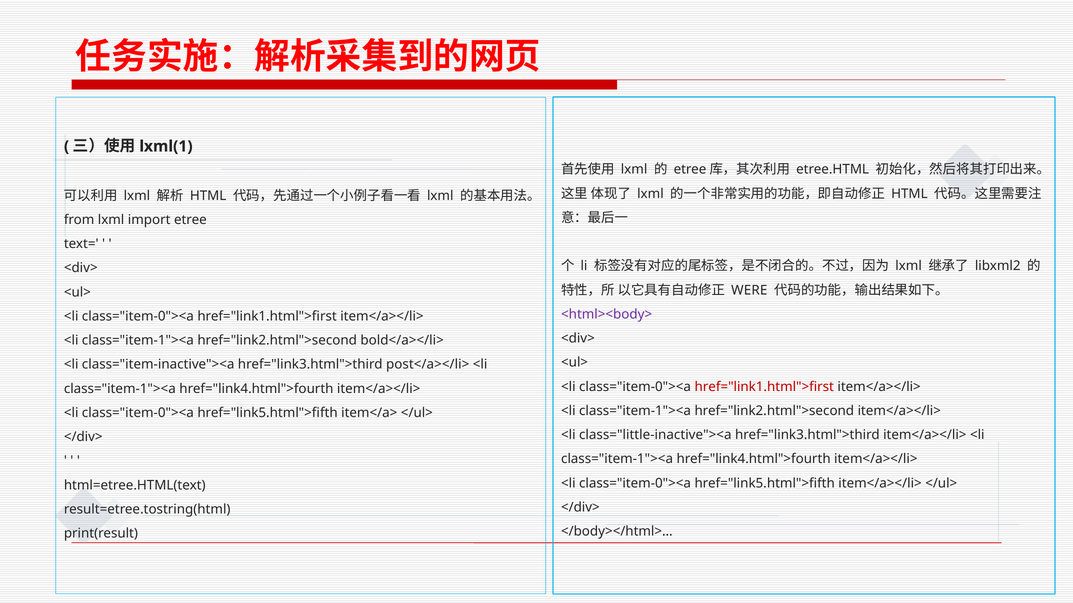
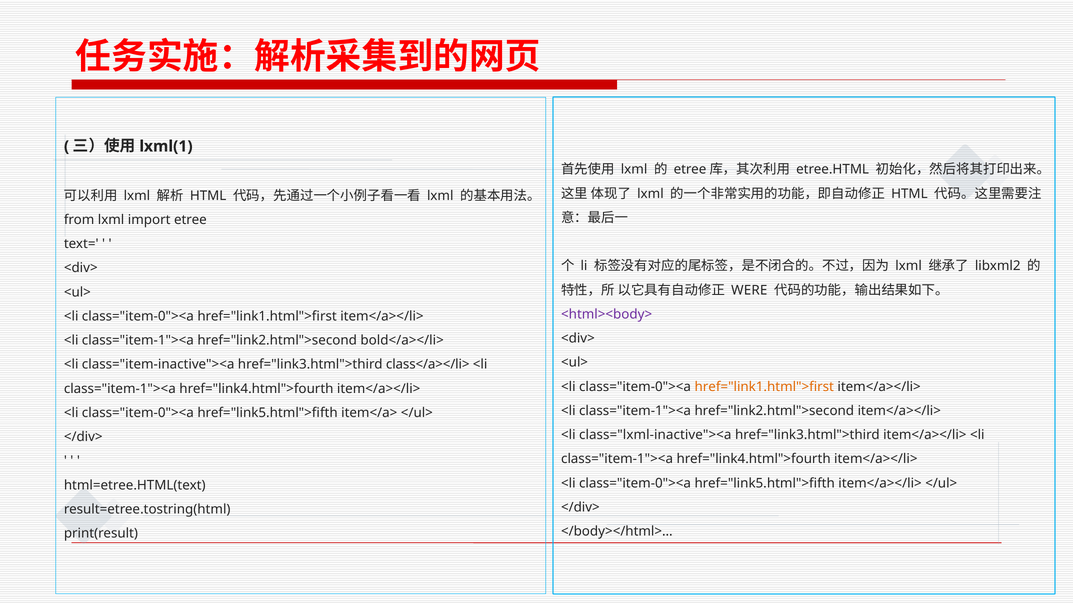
post</a></li>: post</a></li> -> class</a></li>
href="link1.html">ﬁrst at (764, 387) colour: red -> orange
class="little-inactive"><a: class="little-inactive"><a -> class="lxml-inactive"><a
